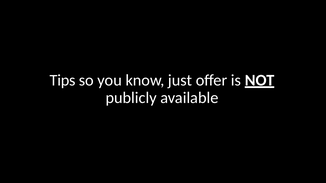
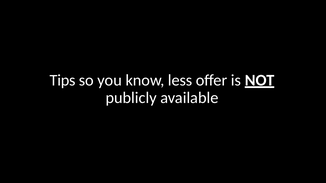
just: just -> less
